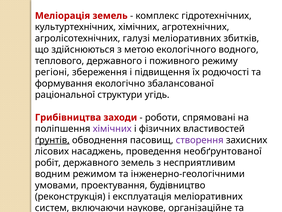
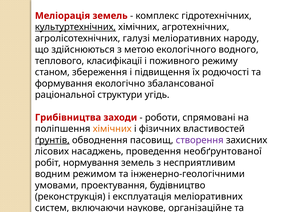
культуртехнічних underline: none -> present
збитків: збитків -> народу
теплового державного: державного -> класифікації
регіоні: регіоні -> станом
хімічних at (112, 129) colour: purple -> orange
робіт державного: державного -> нормування
